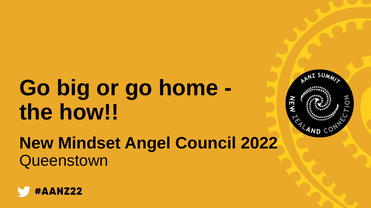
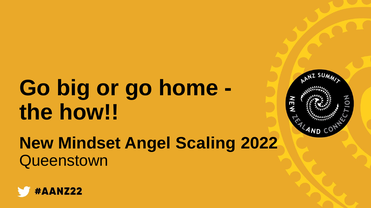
Council: Council -> Scaling
